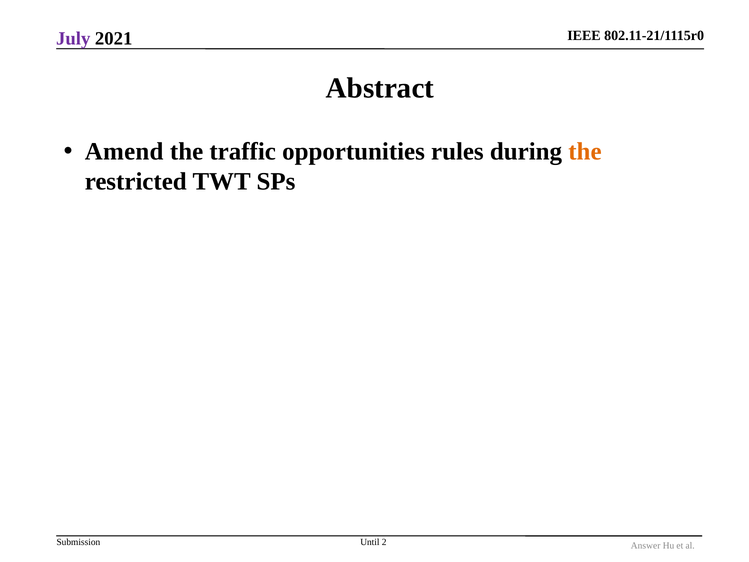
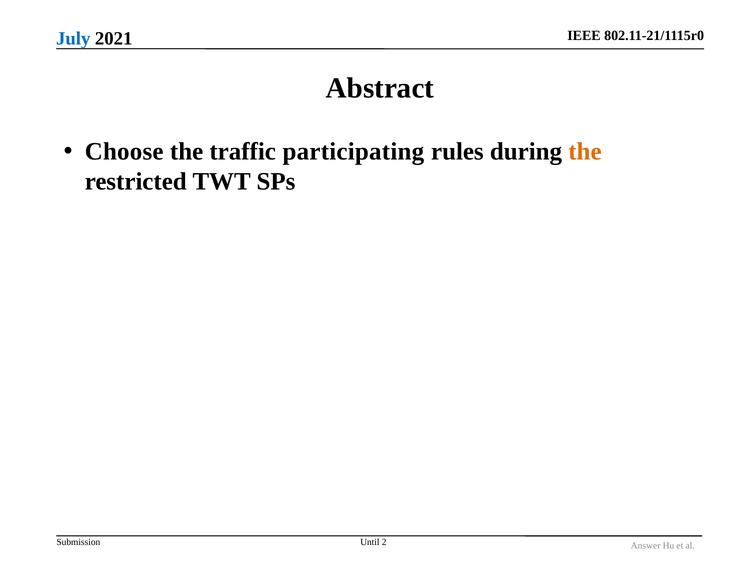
July colour: purple -> blue
Amend: Amend -> Choose
opportunities: opportunities -> participating
